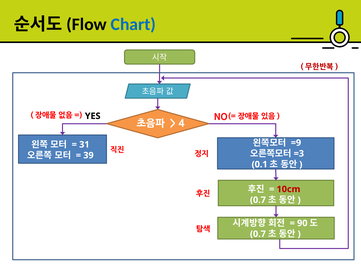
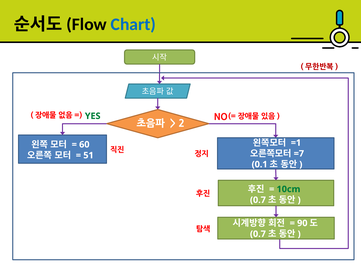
YES colour: black -> green
4: 4 -> 2
=9: =9 -> =1
31: 31 -> 60
=3: =3 -> =7
39: 39 -> 51
10cm colour: red -> green
